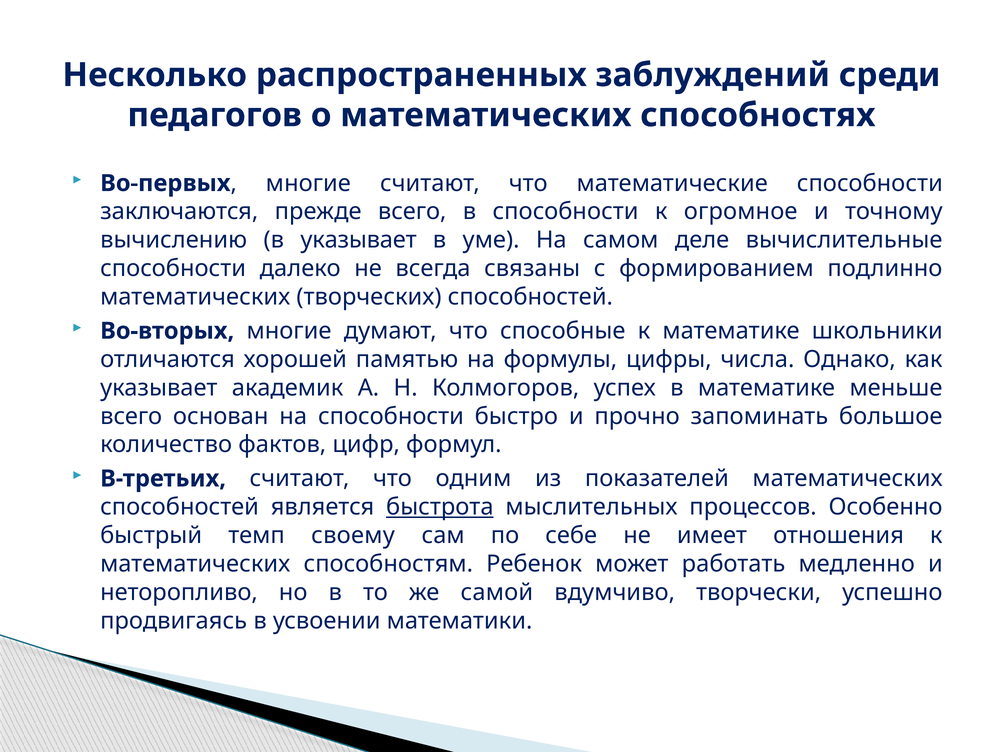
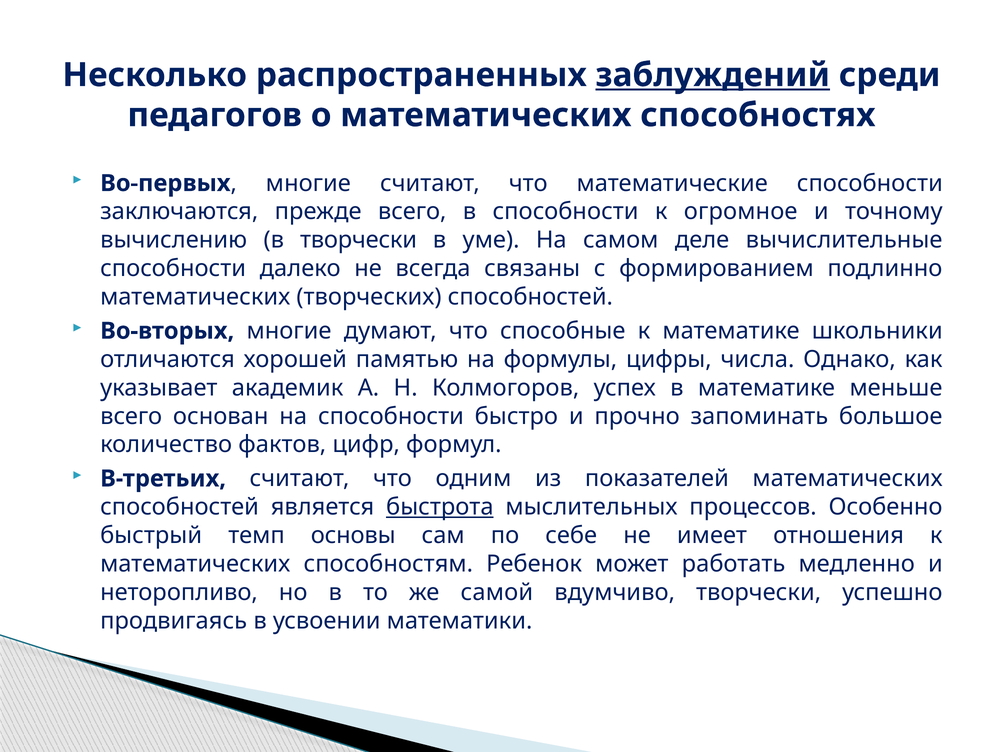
заблуждений underline: none -> present
в указывает: указывает -> творчески
своему: своему -> основы
